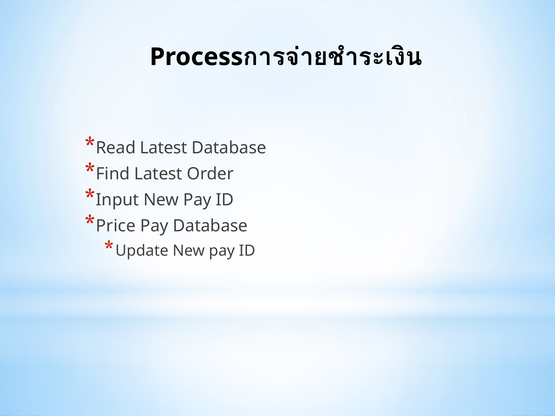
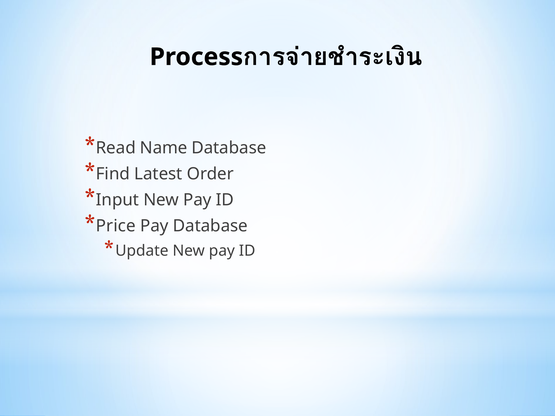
Read Latest: Latest -> Name
